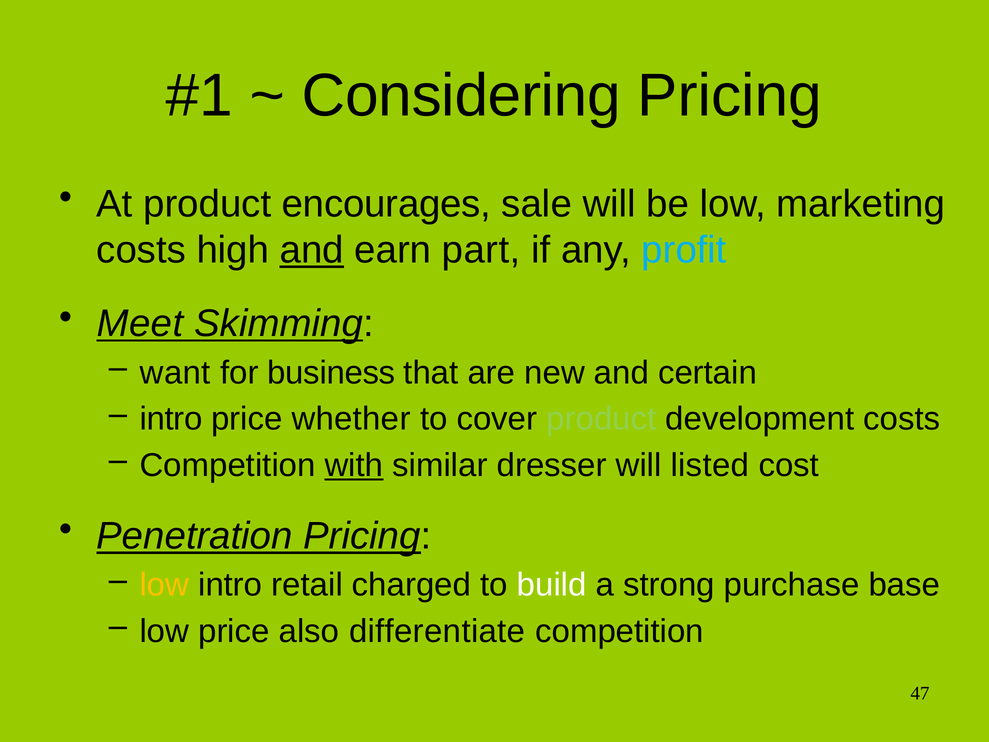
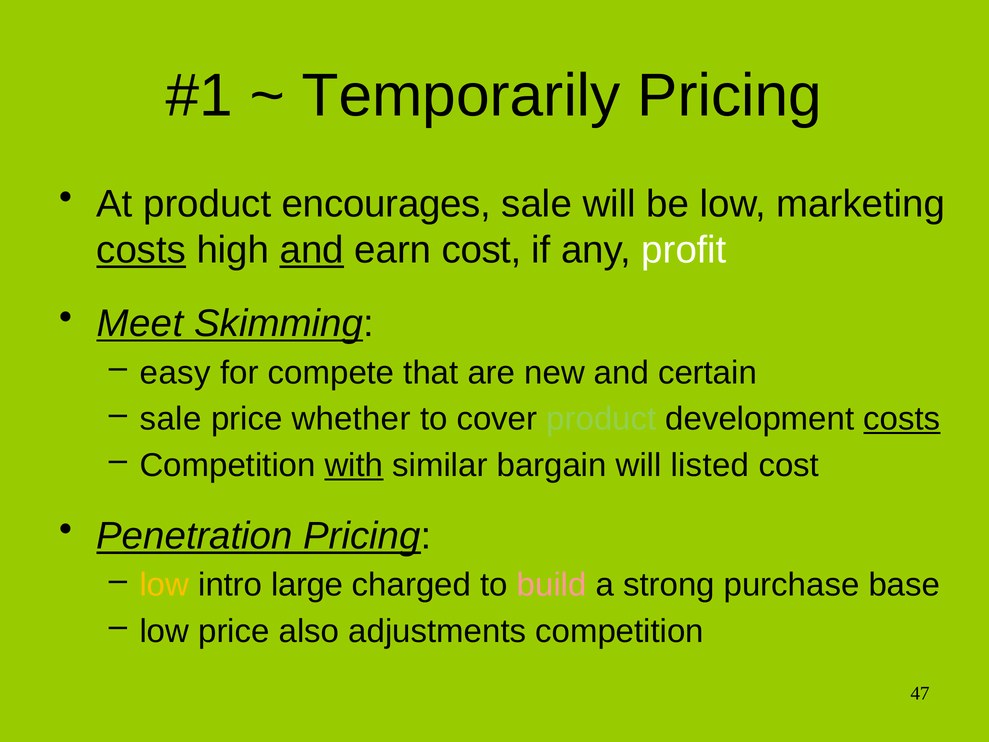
Considering: Considering -> Temporarily
costs at (141, 250) underline: none -> present
earn part: part -> cost
profit colour: light blue -> white
want: want -> easy
business: business -> compete
intro at (171, 419): intro -> sale
costs at (902, 419) underline: none -> present
dresser: dresser -> bargain
retail: retail -> large
build colour: white -> pink
differentiate: differentiate -> adjustments
